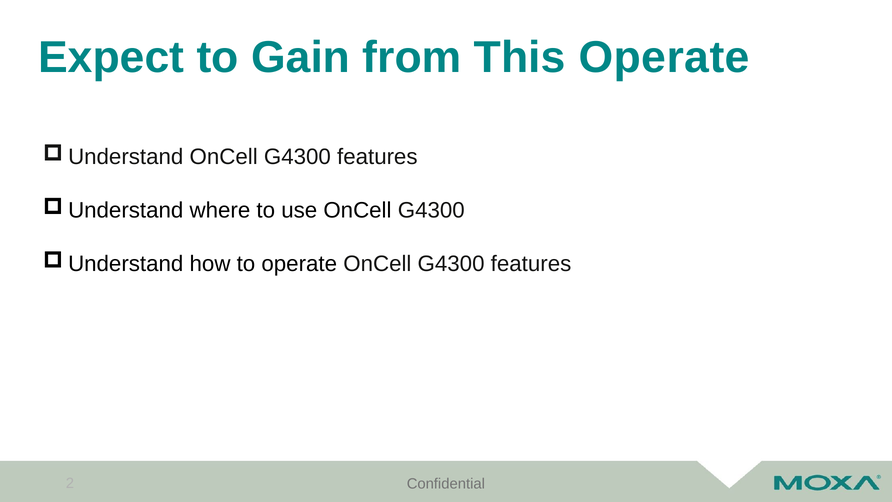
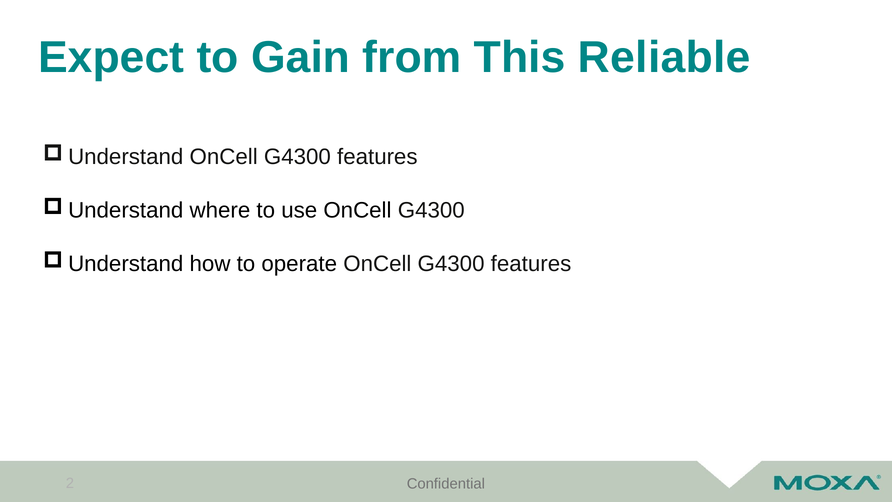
This Operate: Operate -> Reliable
